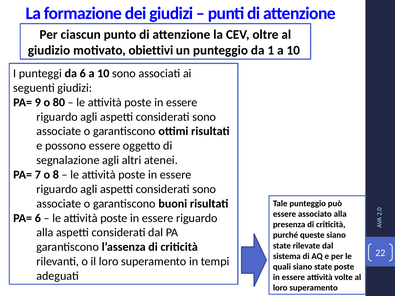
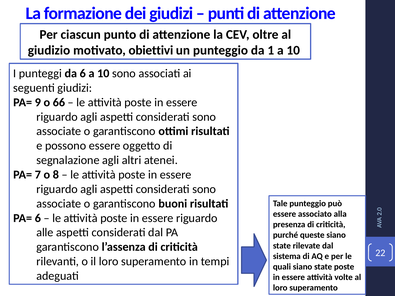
80: 80 -> 66
alla at (45, 233): alla -> alle
